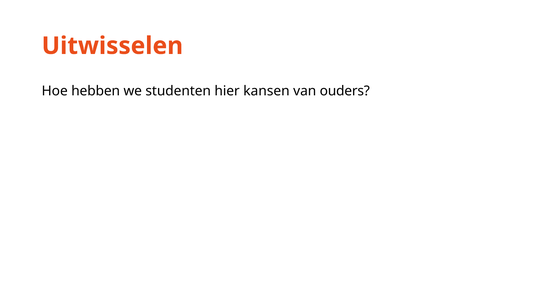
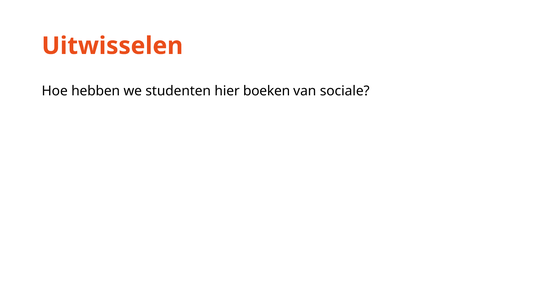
kansen: kansen -> boeken
ouders: ouders -> sociale
